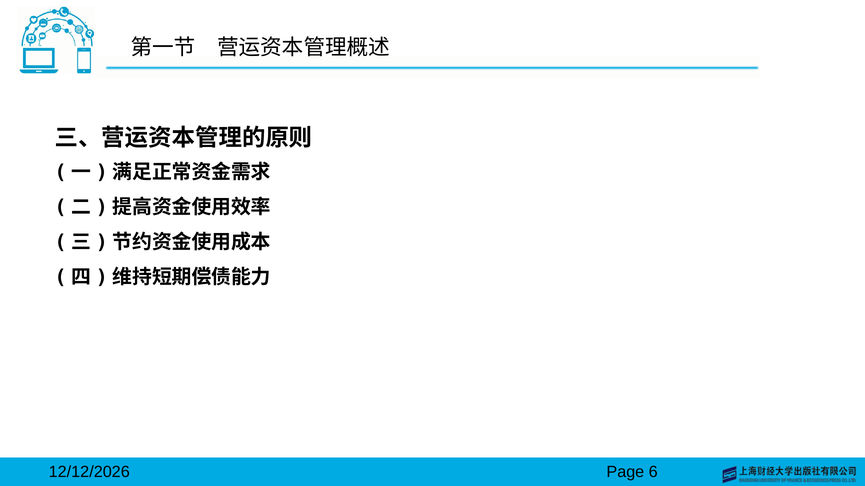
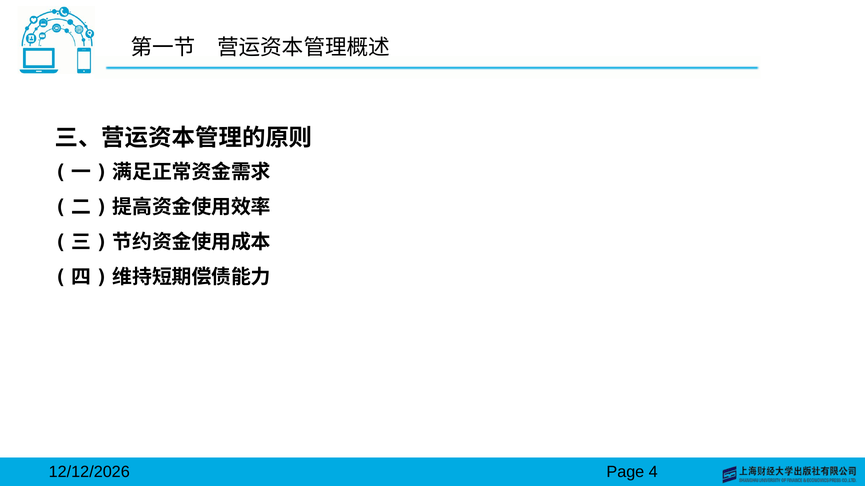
6: 6 -> 4
